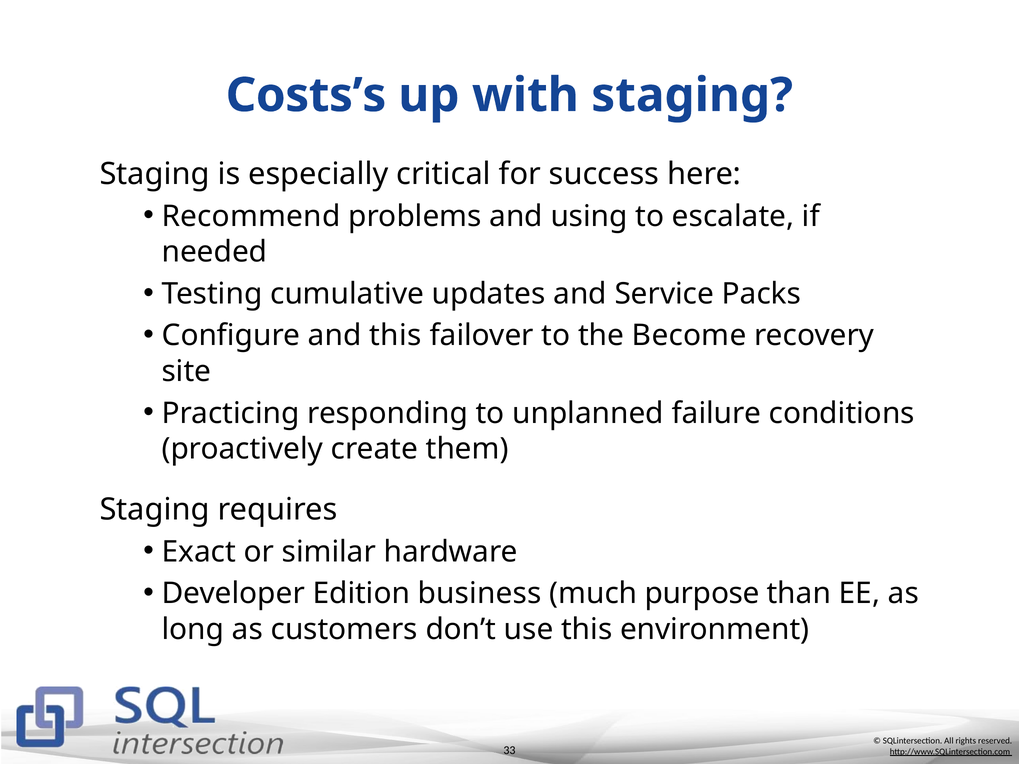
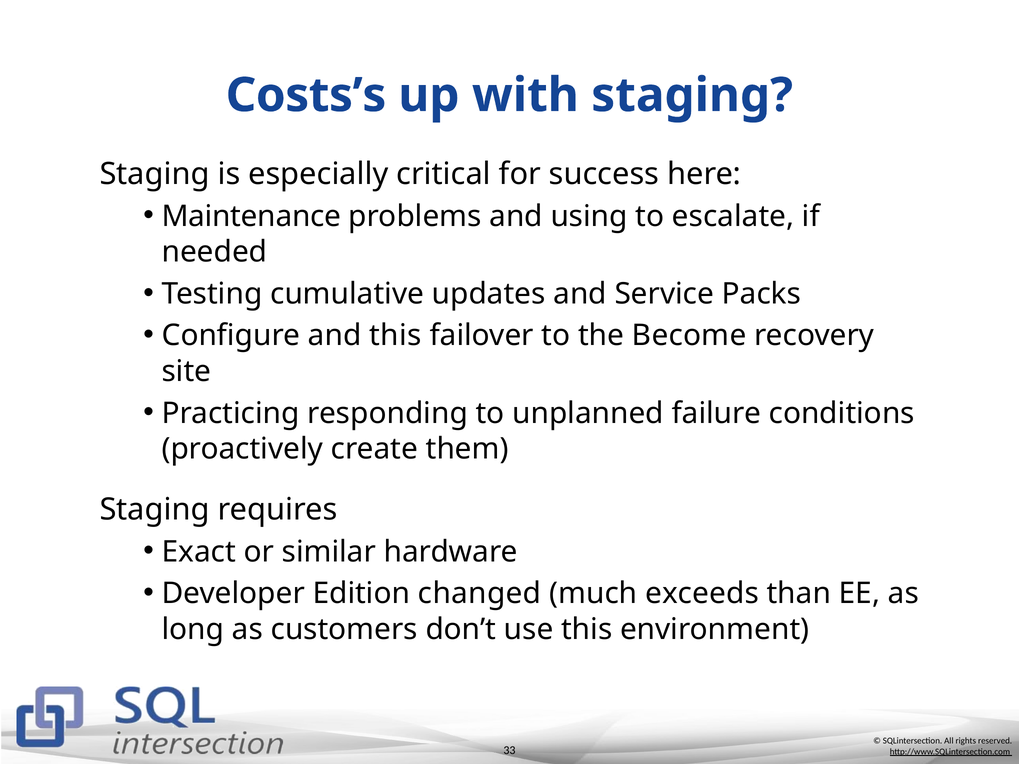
Recommend: Recommend -> Maintenance
business: business -> changed
purpose: purpose -> exceeds
